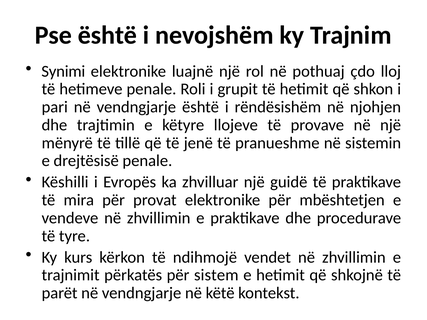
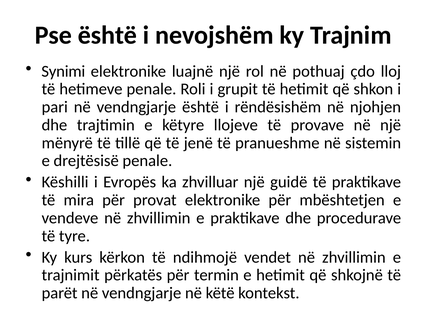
sistem: sistem -> termin
